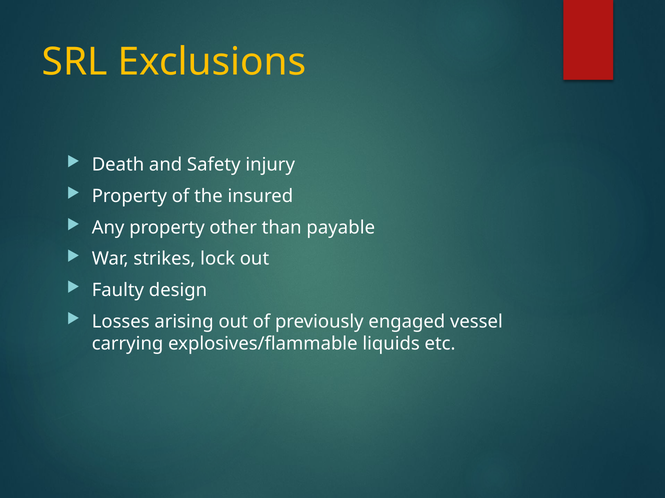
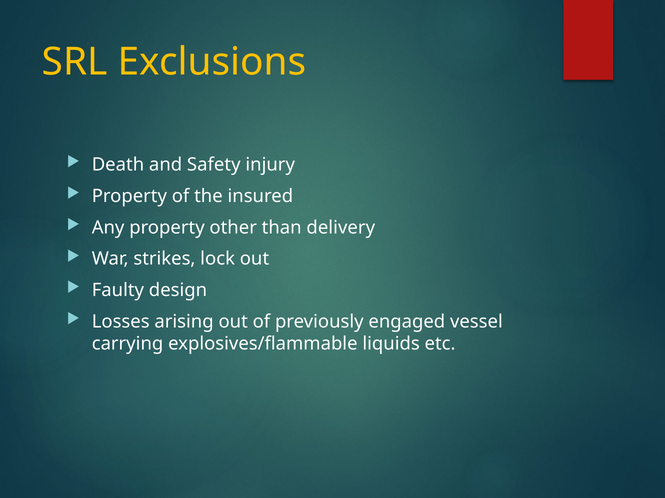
payable: payable -> delivery
